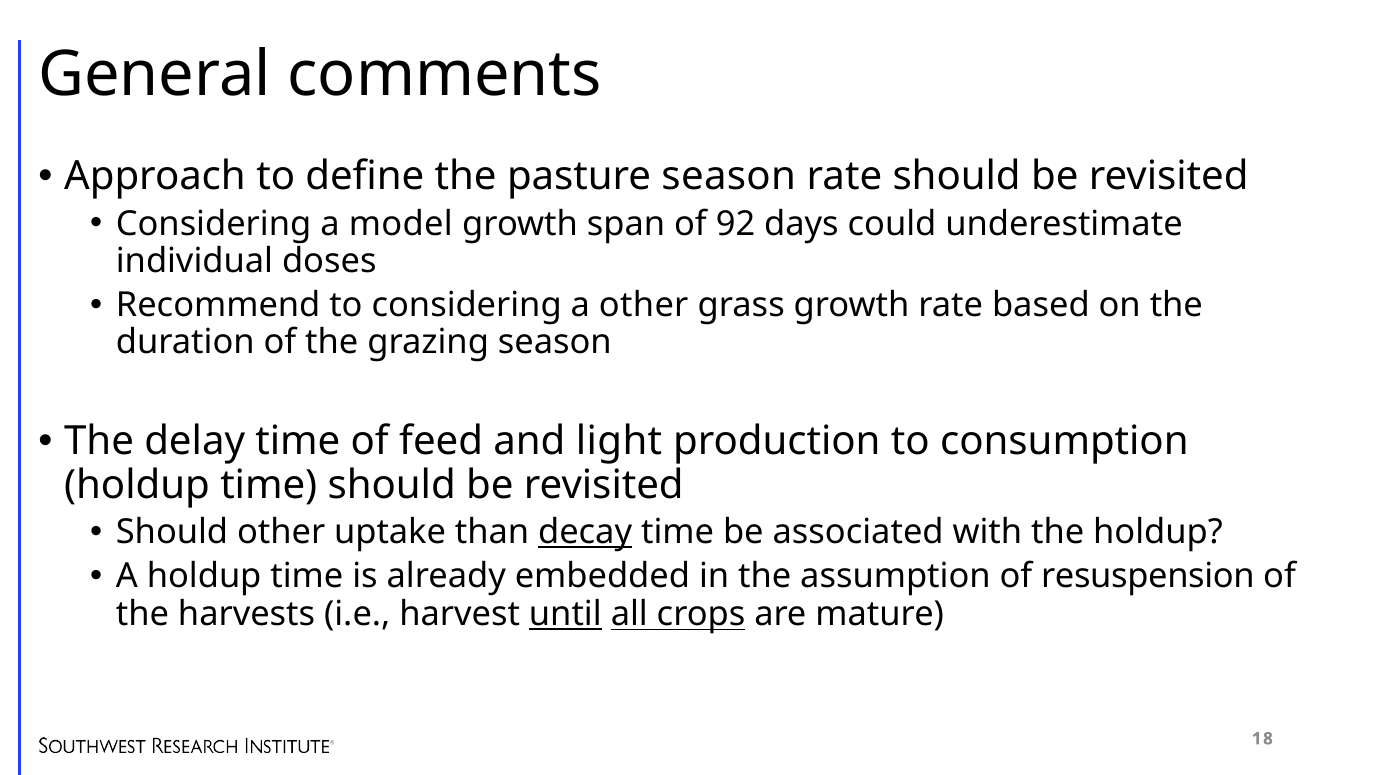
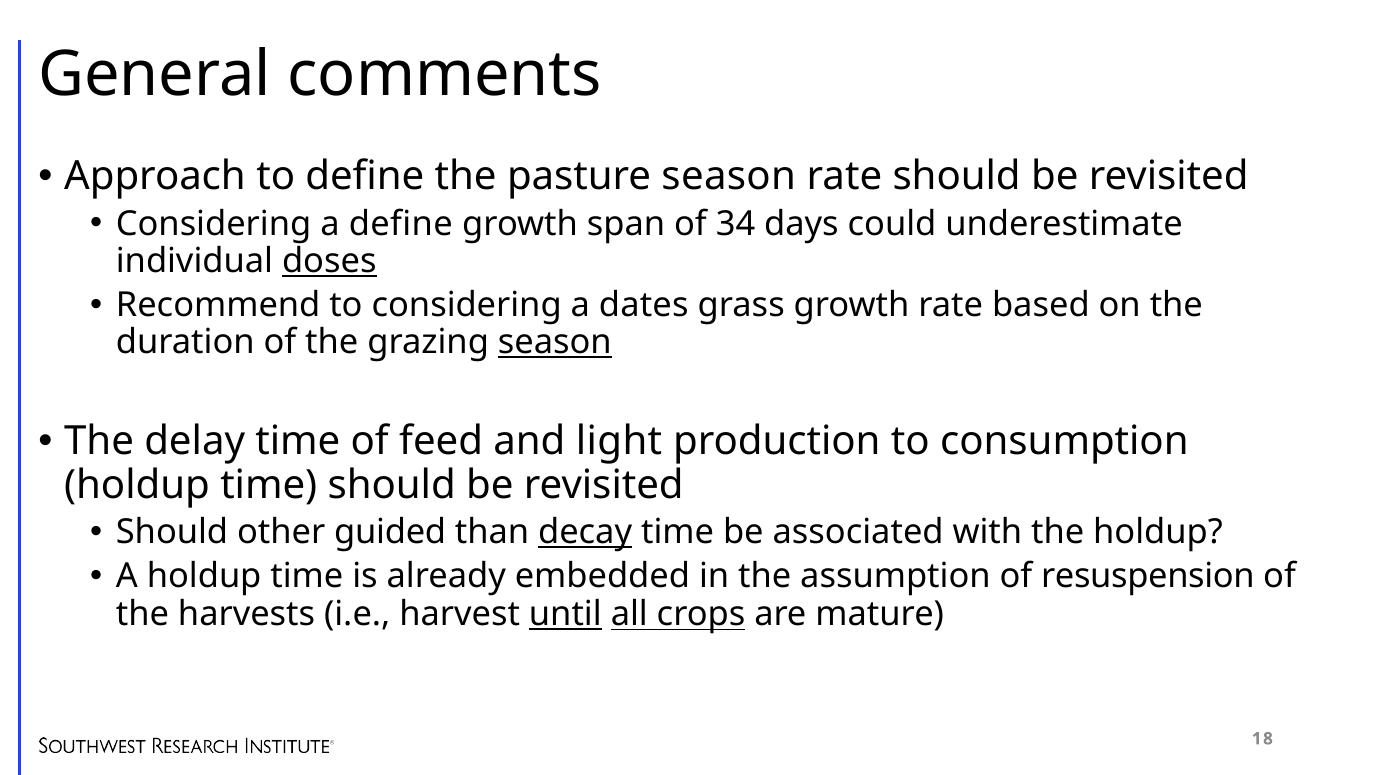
a model: model -> define
92: 92 -> 34
doses underline: none -> present
a other: other -> dates
season at (555, 343) underline: none -> present
uptake: uptake -> guided
